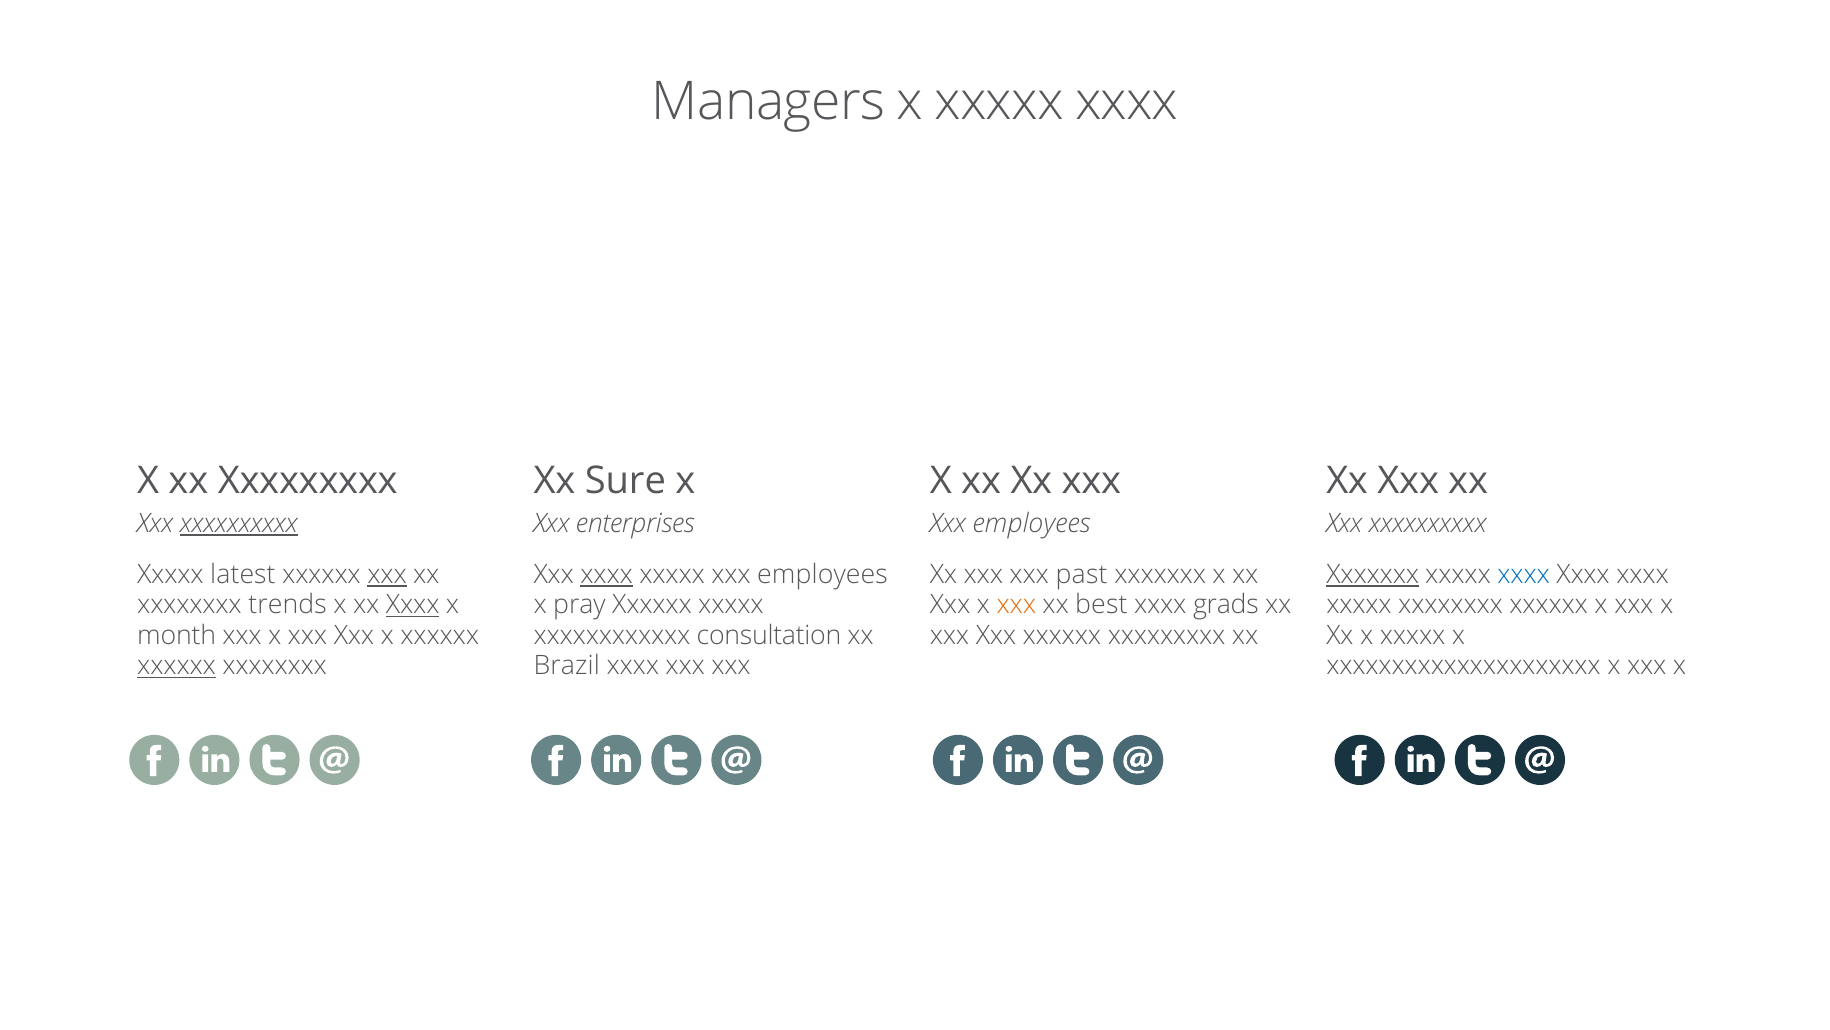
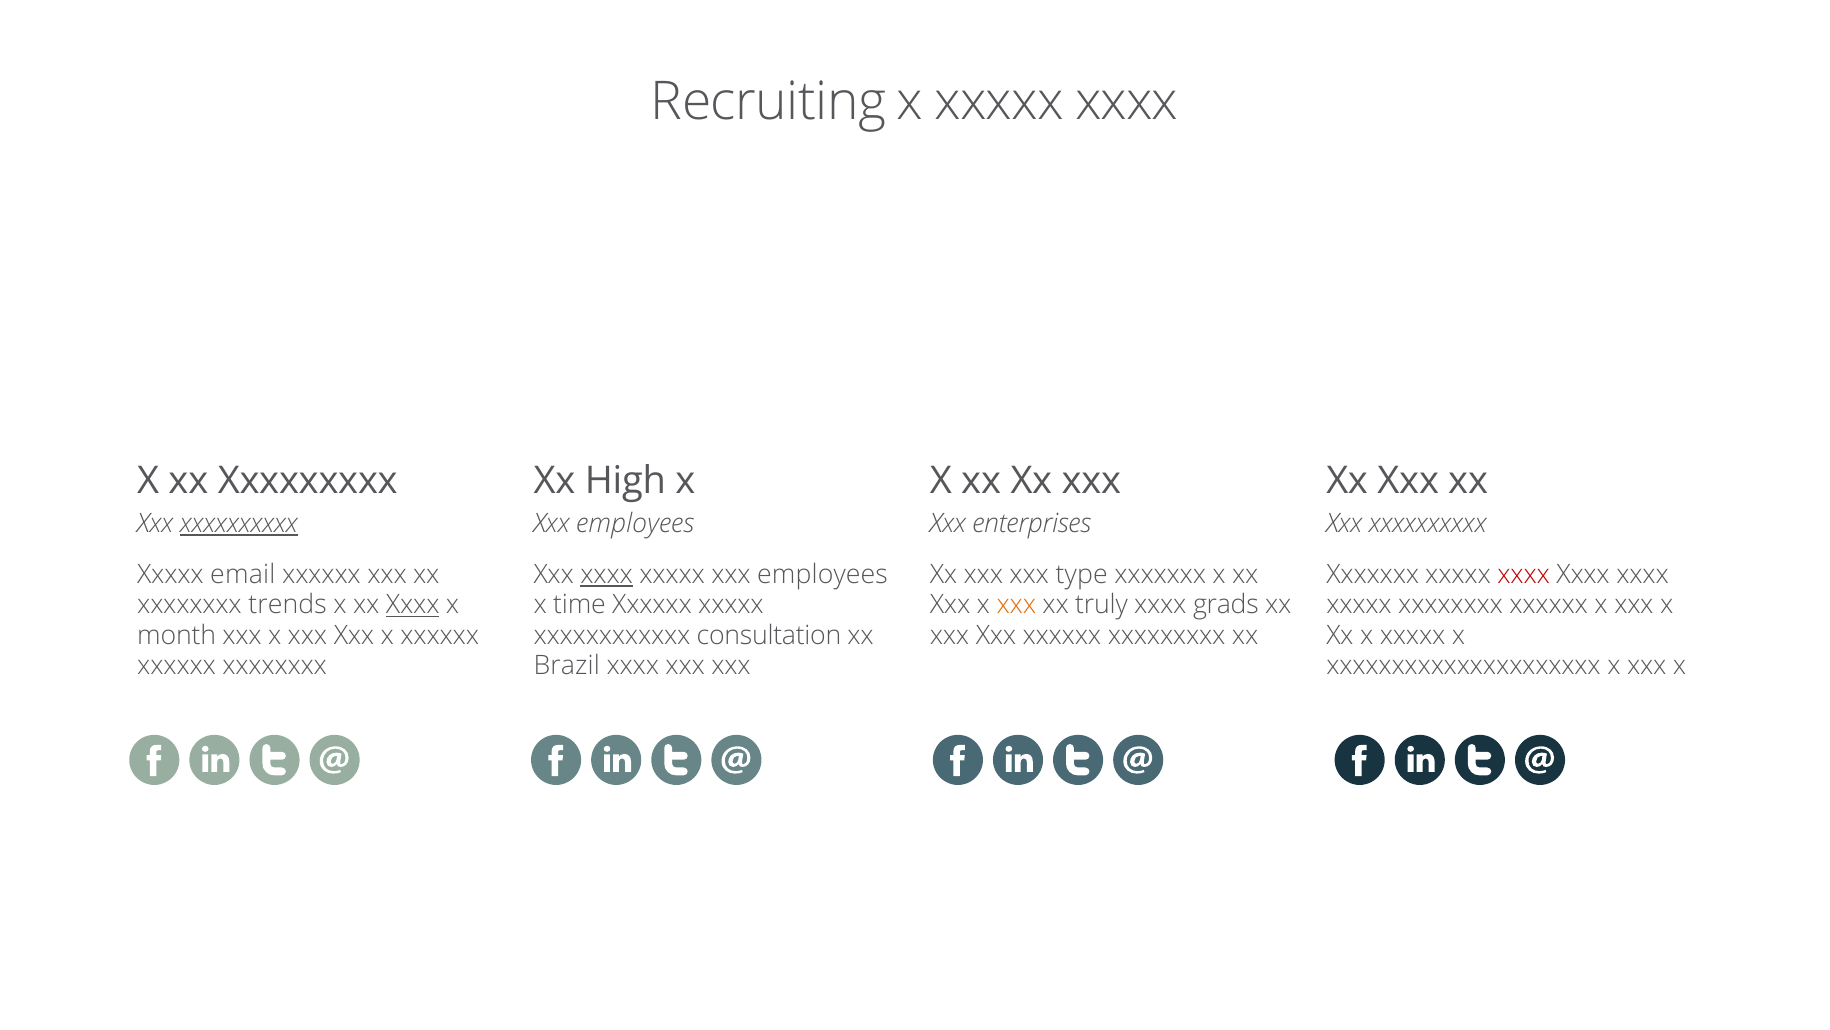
Managers: Managers -> Recruiting
Sure: Sure -> High
enterprises at (635, 523): enterprises -> employees
employees at (1032, 523): employees -> enterprises
latest: latest -> email
xxx at (387, 574) underline: present -> none
past: past -> type
Xxxxxxx at (1373, 574) underline: present -> none
xxxx at (1524, 574) colour: blue -> red
pray: pray -> time
best: best -> truly
xxxxxx at (177, 666) underline: present -> none
